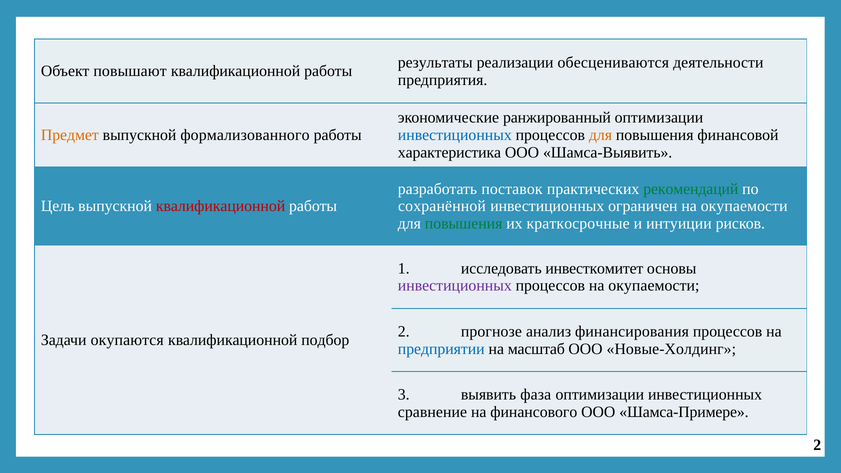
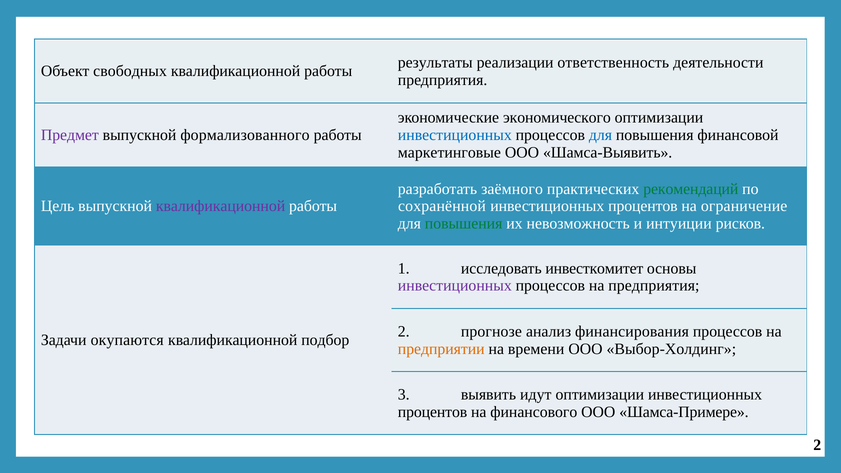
обесцениваются: обесцениваются -> ответственность
повышают: повышают -> свободных
ранжированный: ранжированный -> экономического
Предмет colour: orange -> purple
для at (600, 135) colour: orange -> blue
характеристика: характеристика -> маркетинговые
поставок: поставок -> заёмного
квалификационной at (221, 206) colour: red -> purple
ограничен at (643, 206): ограничен -> процентов
окупаемости at (744, 206): окупаемости -> ограничение
краткосрочные: краткосрочные -> невозможность
процессов на окупаемости: окупаемости -> предприятия
предприятии colour: blue -> orange
масштаб: масштаб -> времени
Новые-Холдинг: Новые-Холдинг -> Выбор-Холдинг
фаза: фаза -> идут
сравнение at (432, 412): сравнение -> процентов
